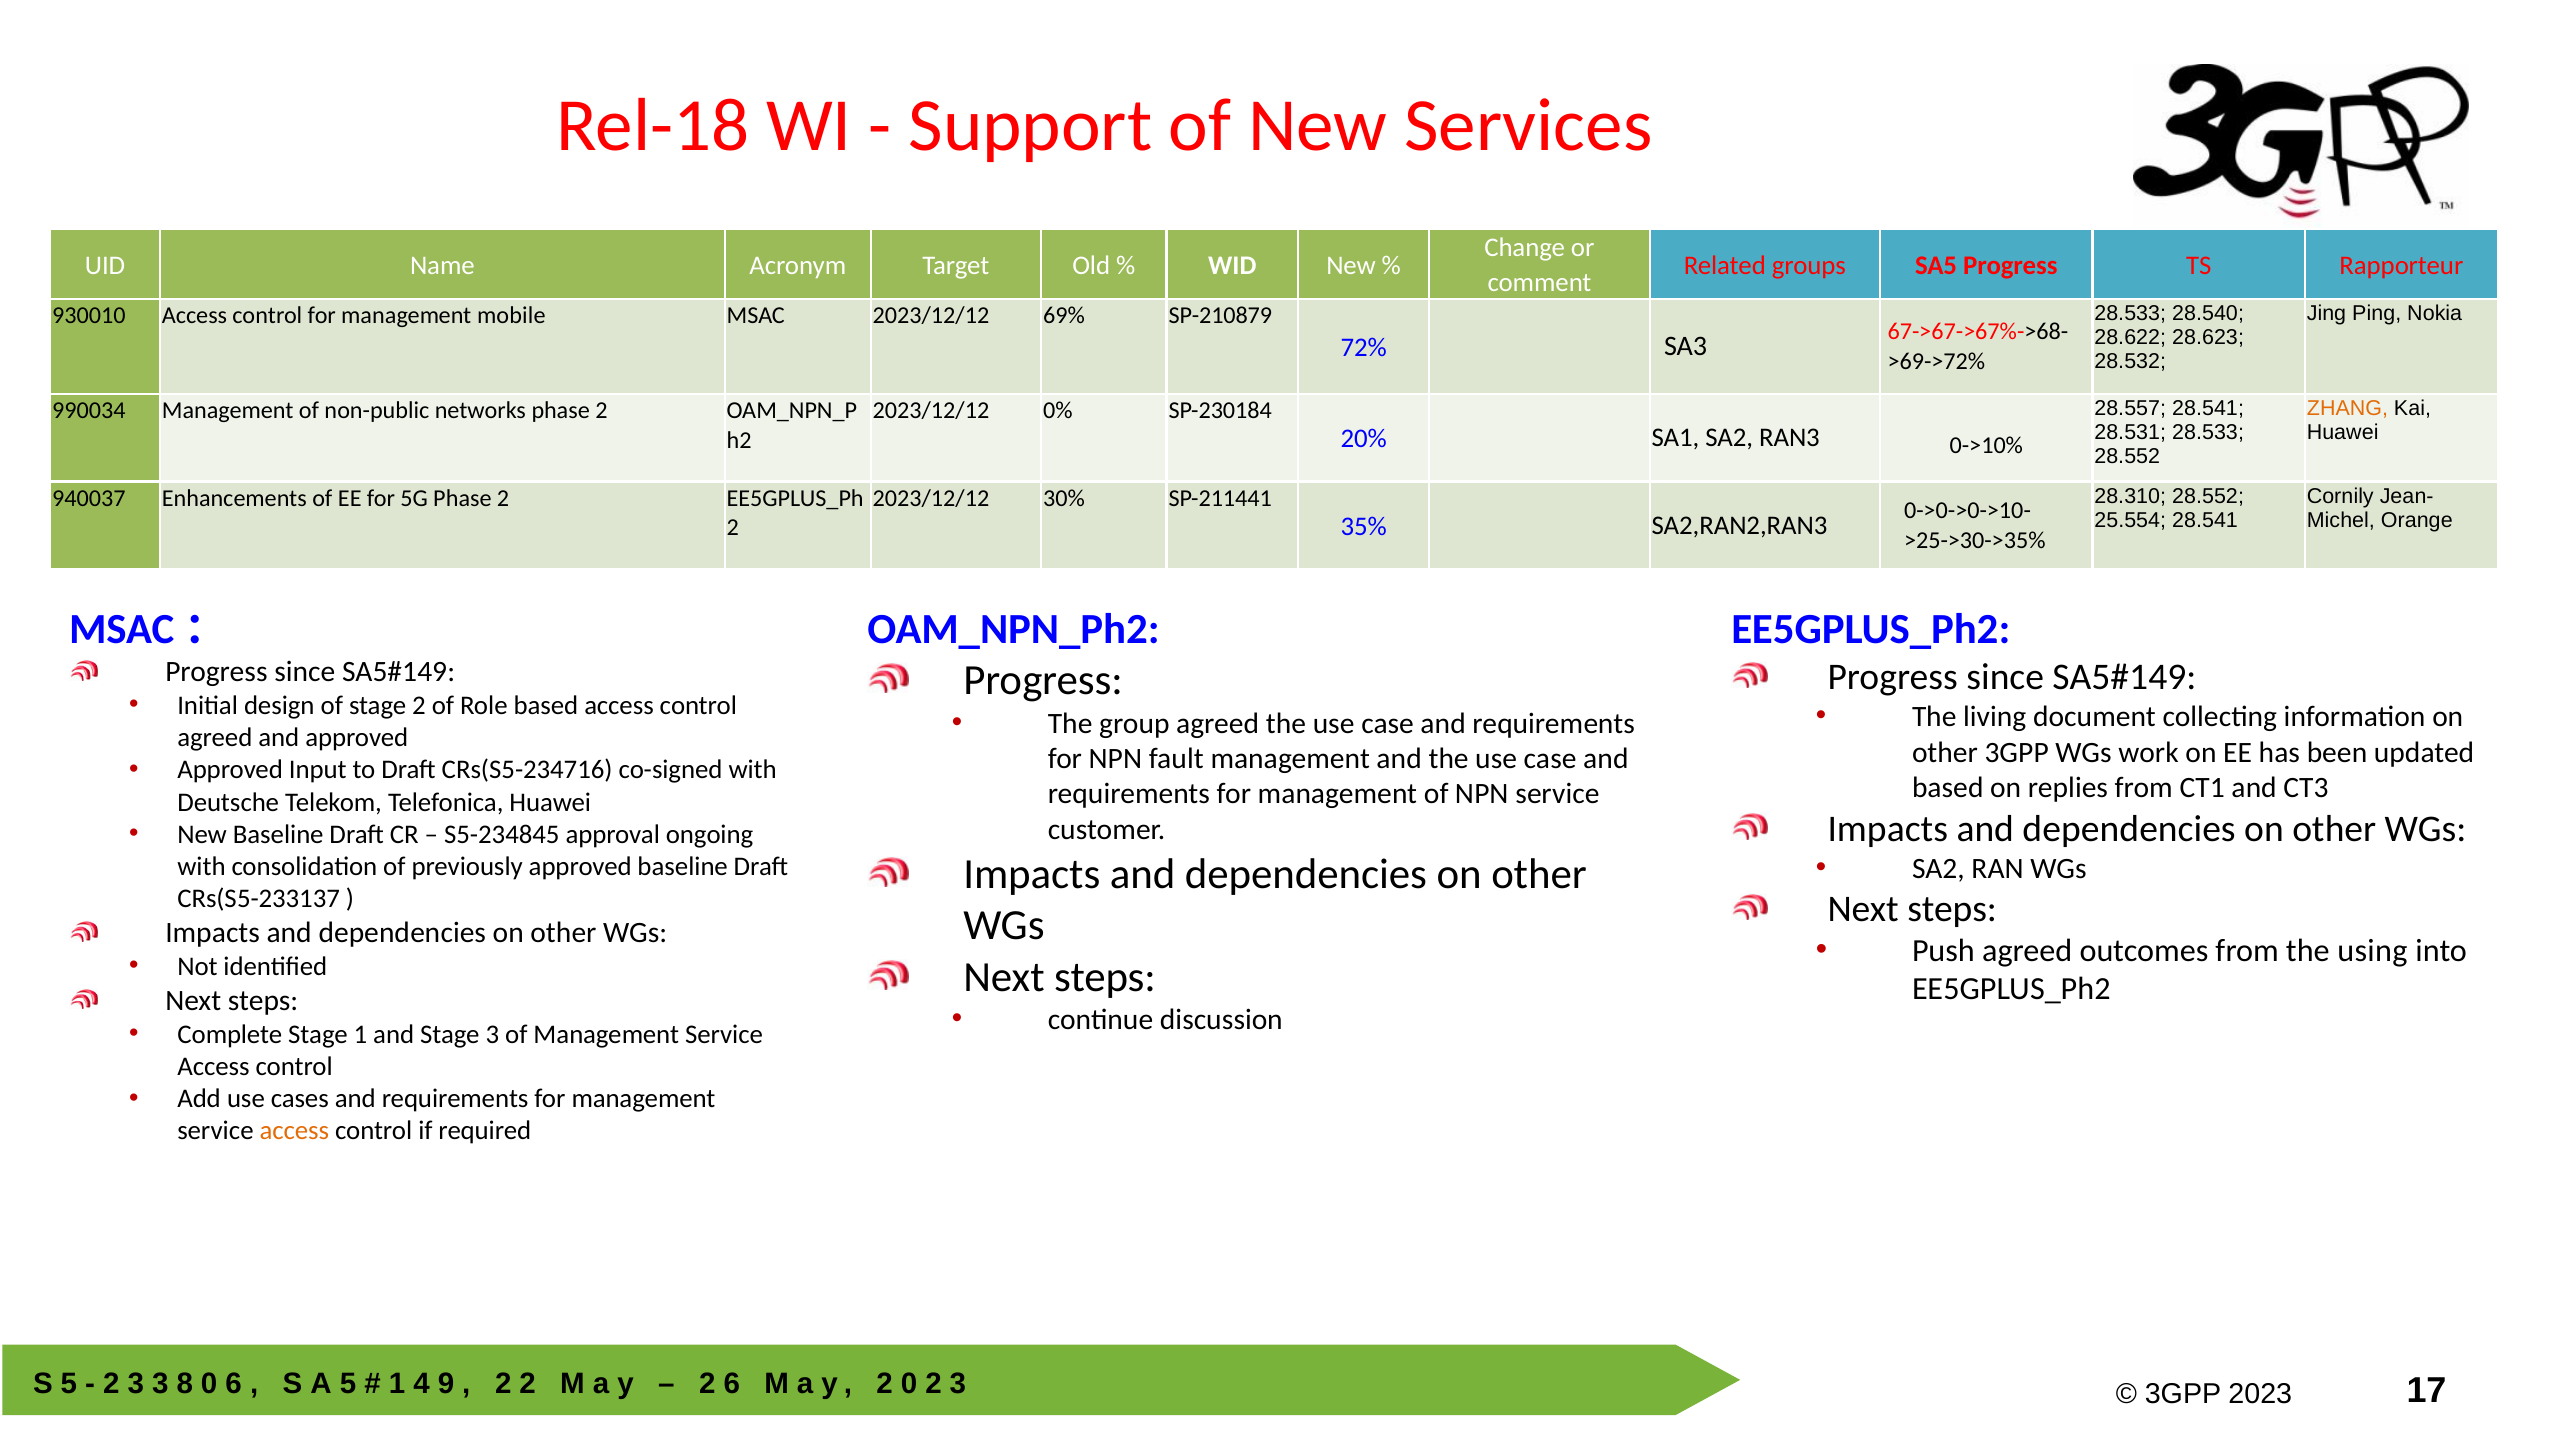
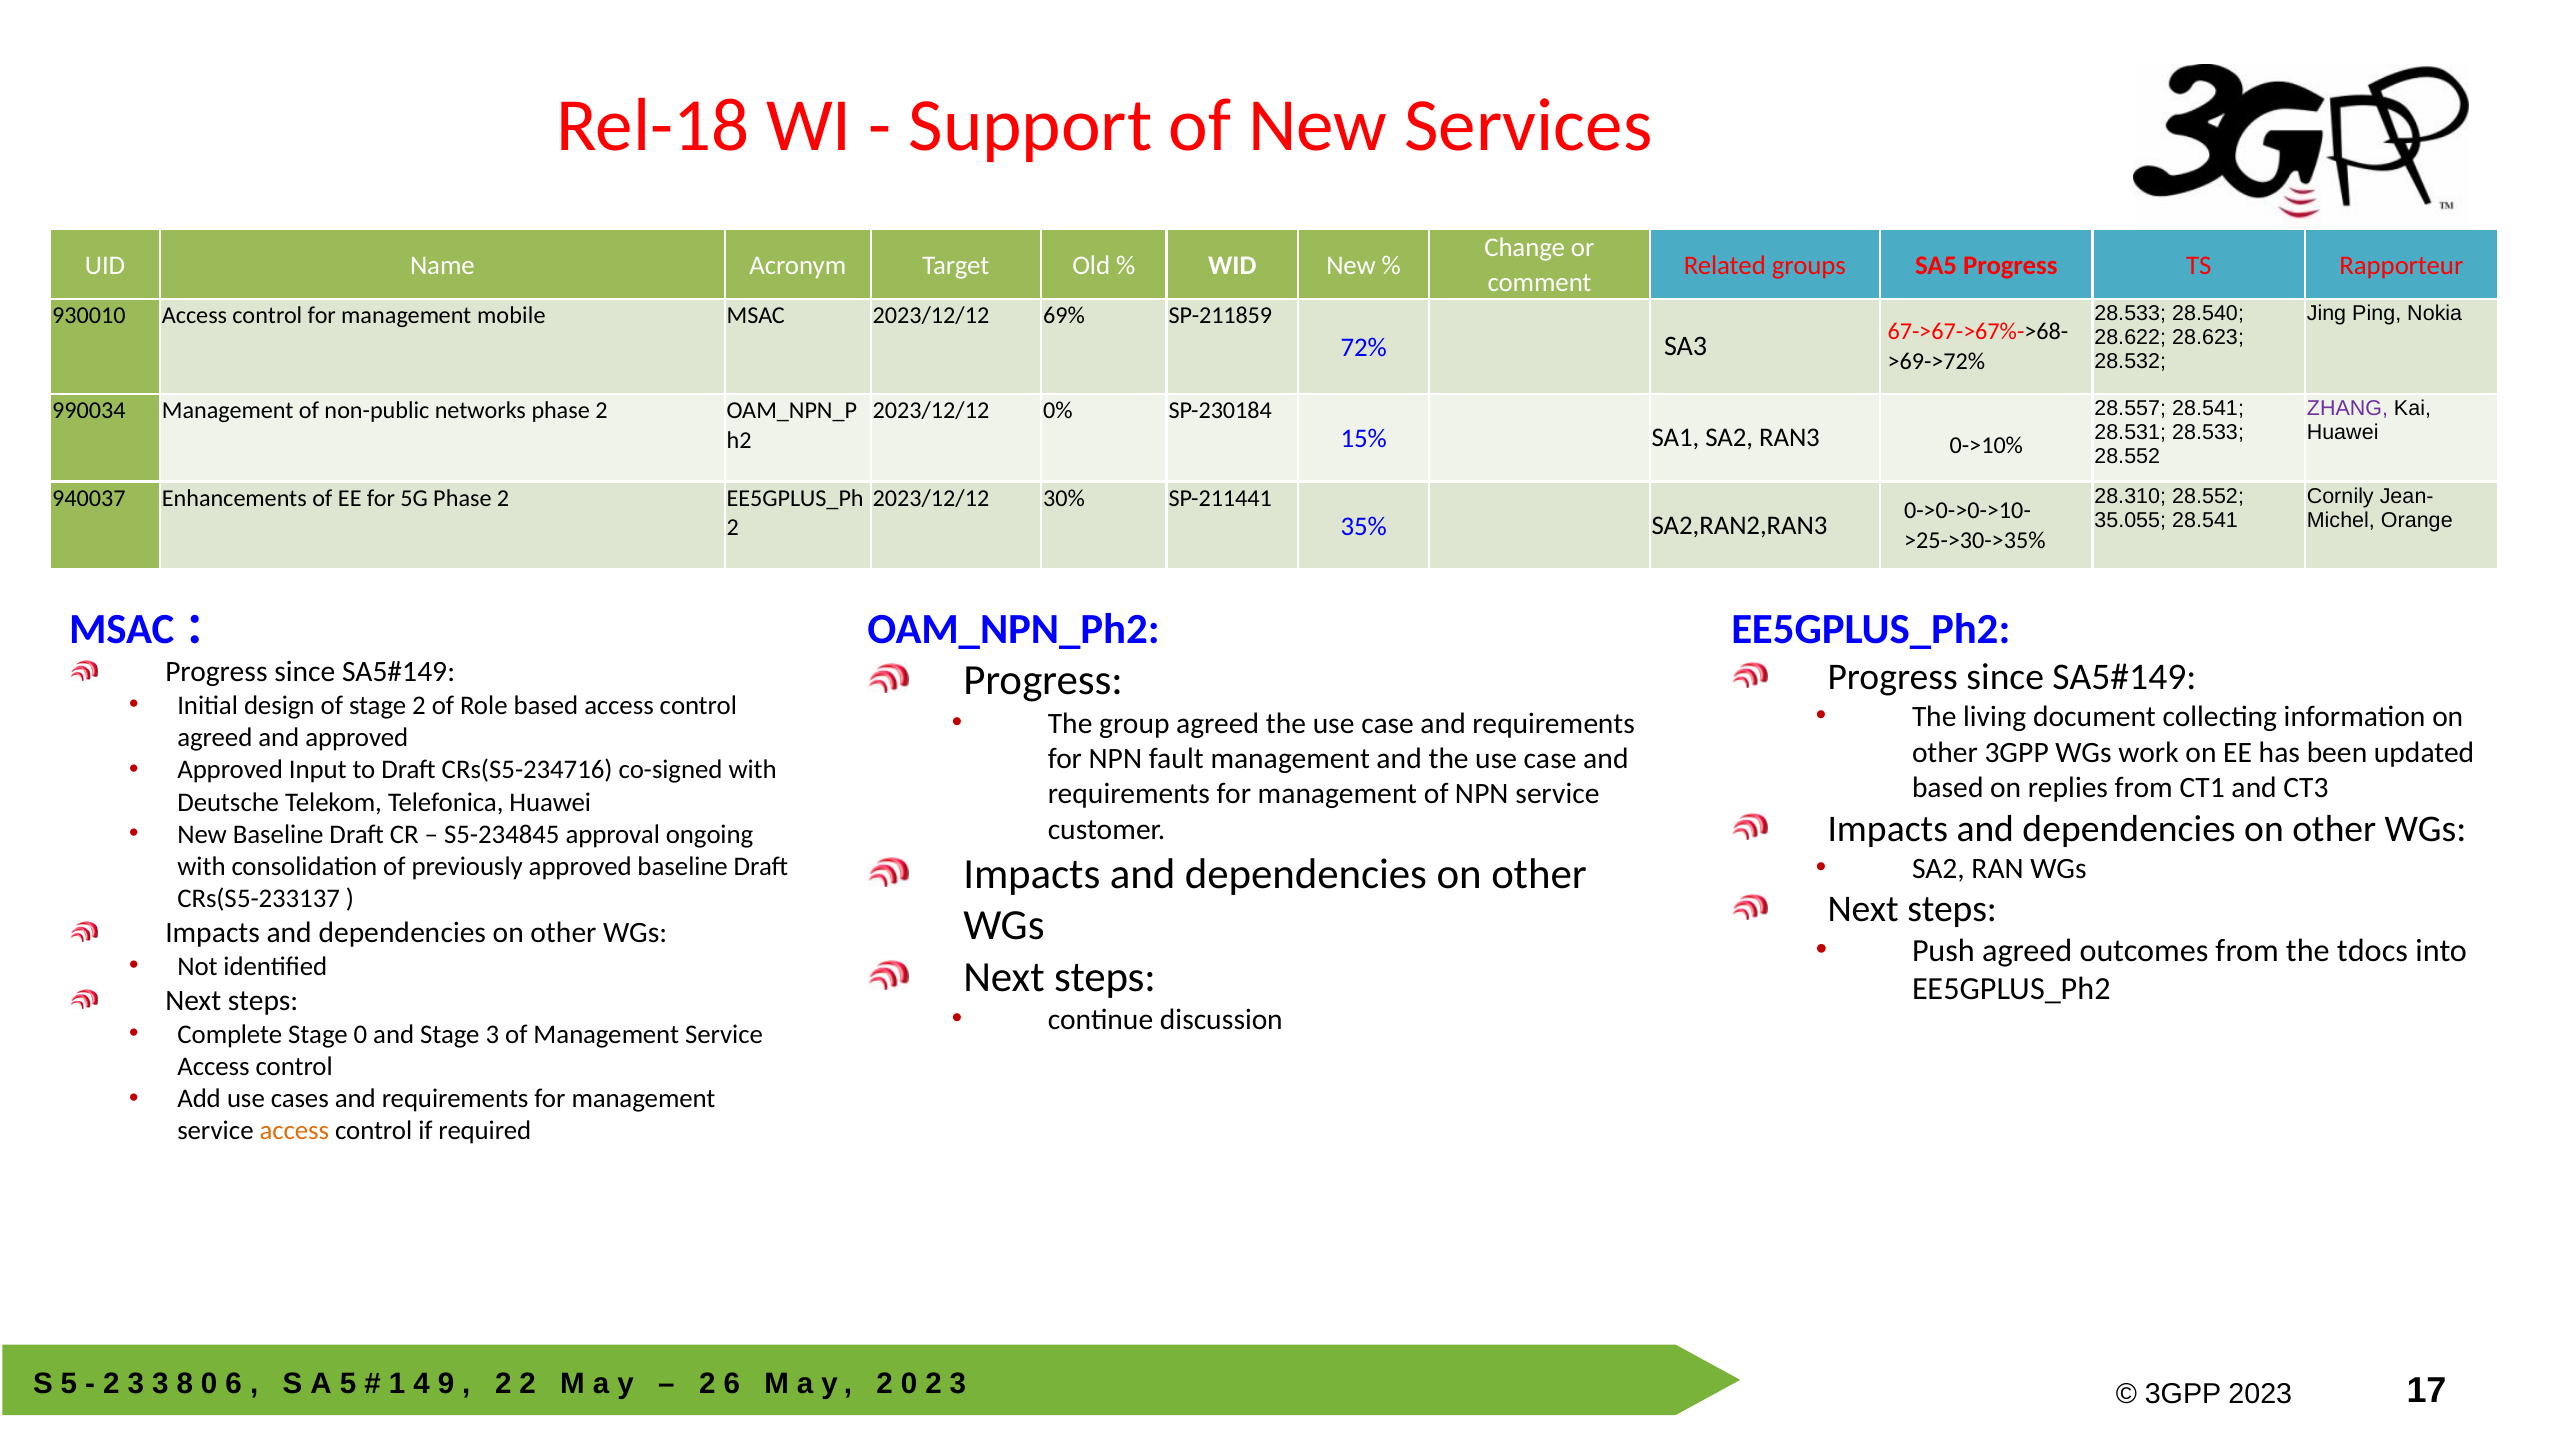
SP-210879: SP-210879 -> SP-211859
ZHANG colour: orange -> purple
20%: 20% -> 15%
25.554: 25.554 -> 35.055
using: using -> tdocs
Stage 1: 1 -> 0
